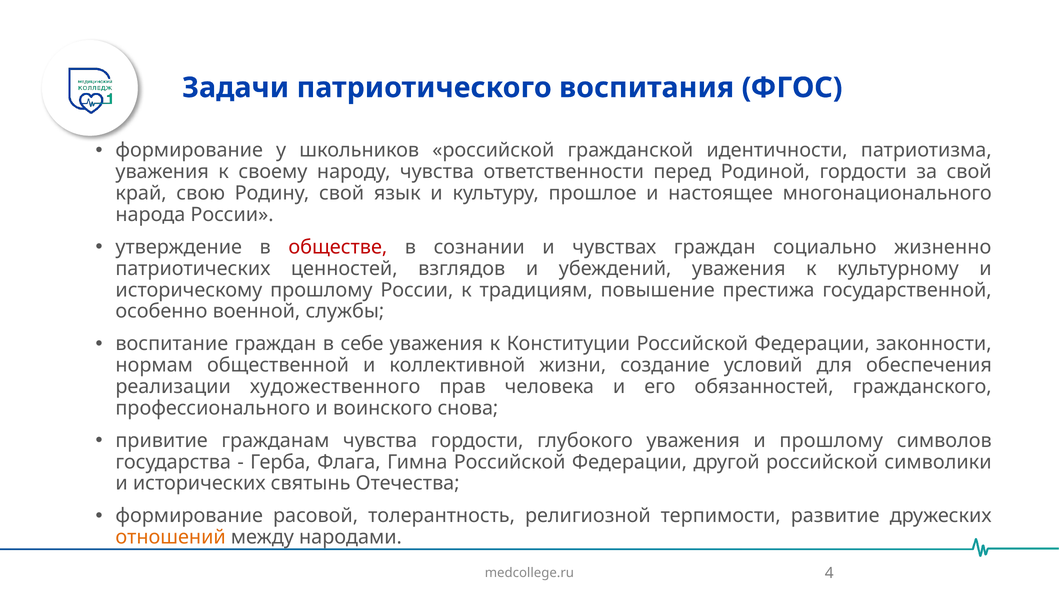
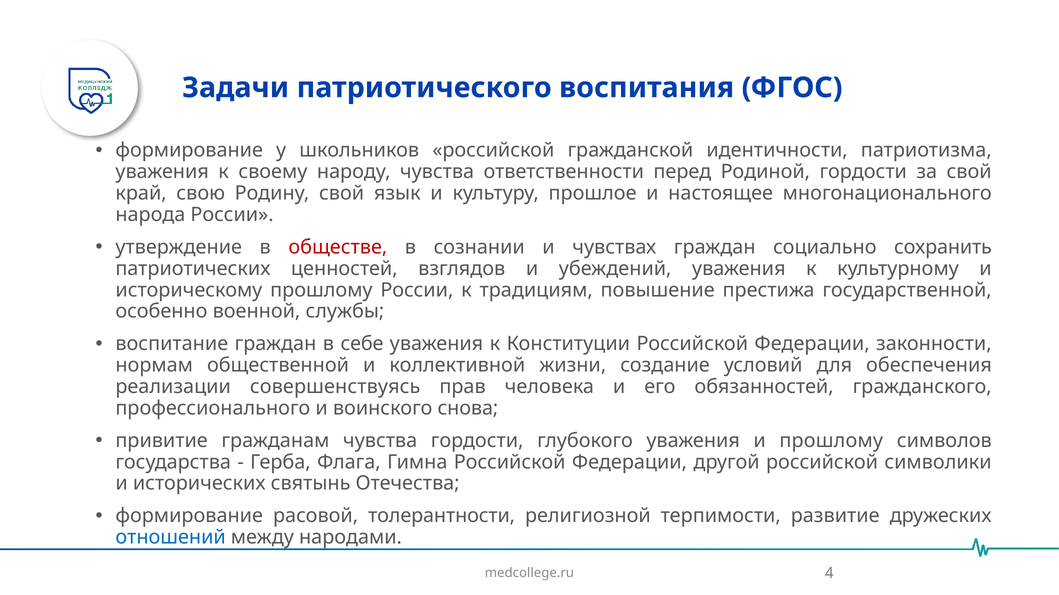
жизненно: жизненно -> сохранить
художественного: художественного -> совершенствуясь
толерантность: толерантность -> толерантности
отношений colour: orange -> blue
